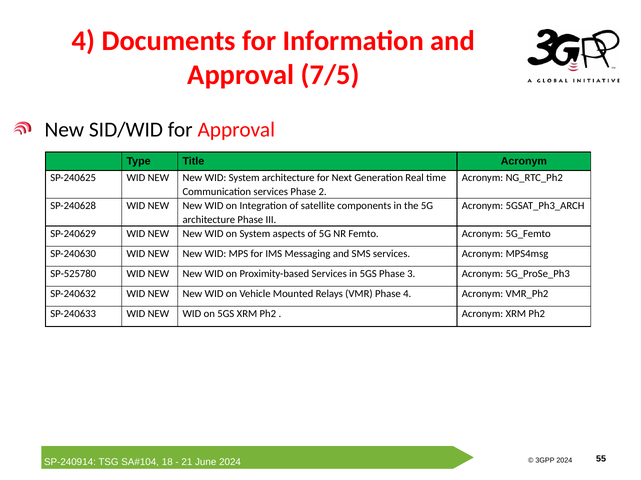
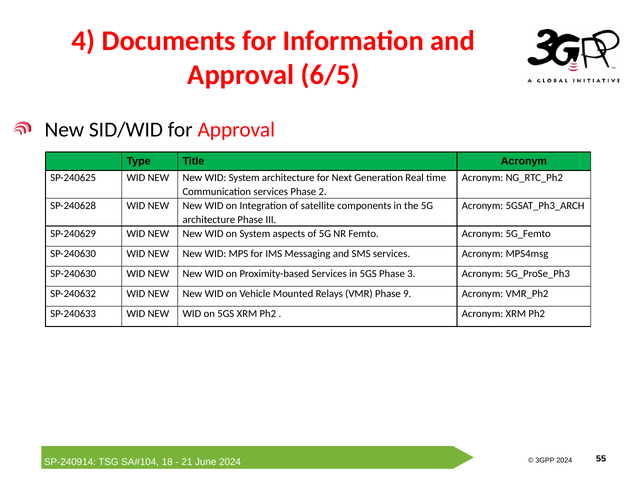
7/5: 7/5 -> 6/5
SP-525780 at (73, 274): SP-525780 -> SP-240630
Phase 4: 4 -> 9
